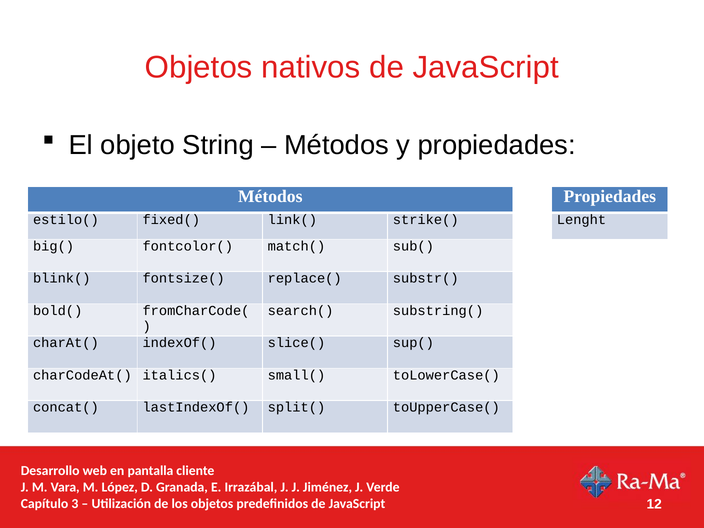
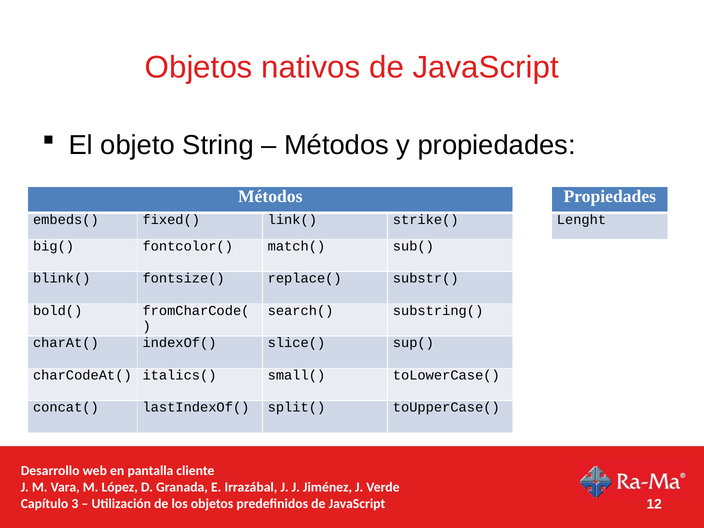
estilo(: estilo( -> embeds(
